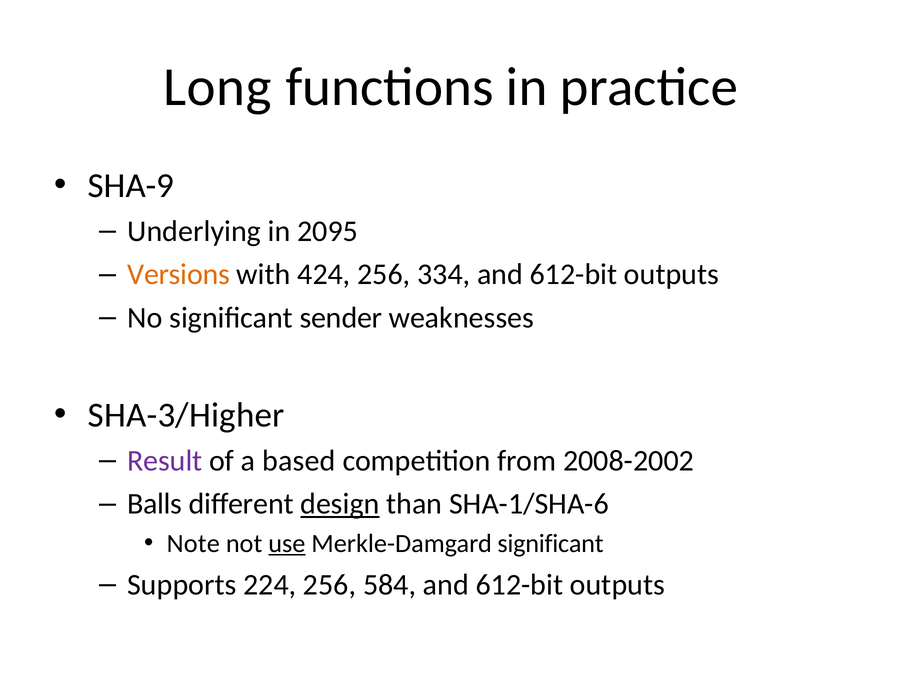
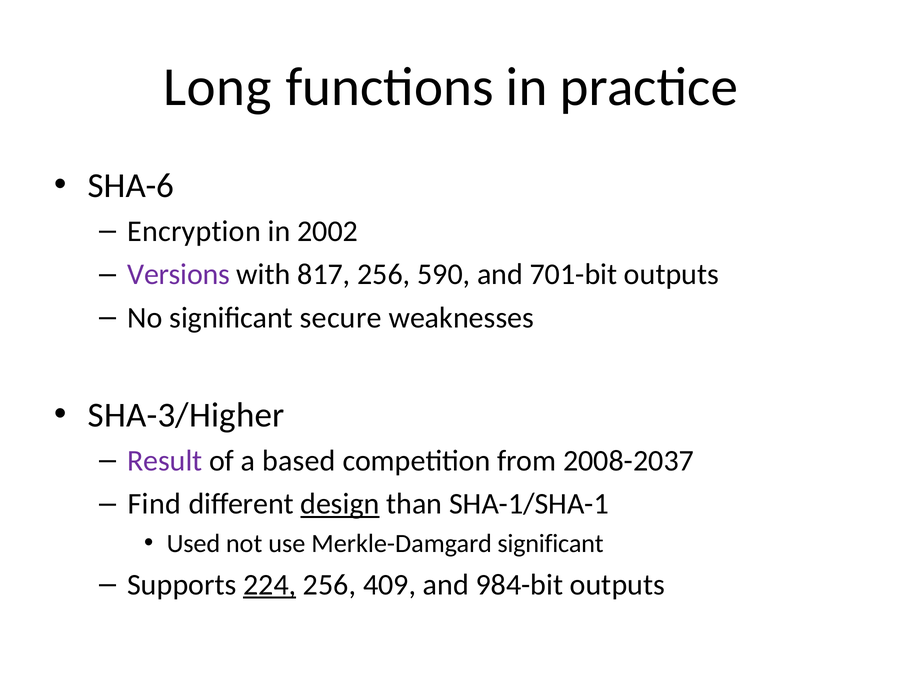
SHA-9: SHA-9 -> SHA-6
Underlying: Underlying -> Encryption
2095: 2095 -> 2002
Versions colour: orange -> purple
424: 424 -> 817
334: 334 -> 590
612-bit at (573, 274): 612-bit -> 701-bit
sender: sender -> secure
2008-2002: 2008-2002 -> 2008-2037
Balls: Balls -> Find
SHA-1/SHA-6: SHA-1/SHA-6 -> SHA-1/SHA-1
Note: Note -> Used
use underline: present -> none
224 underline: none -> present
584: 584 -> 409
612-bit at (519, 584): 612-bit -> 984-bit
